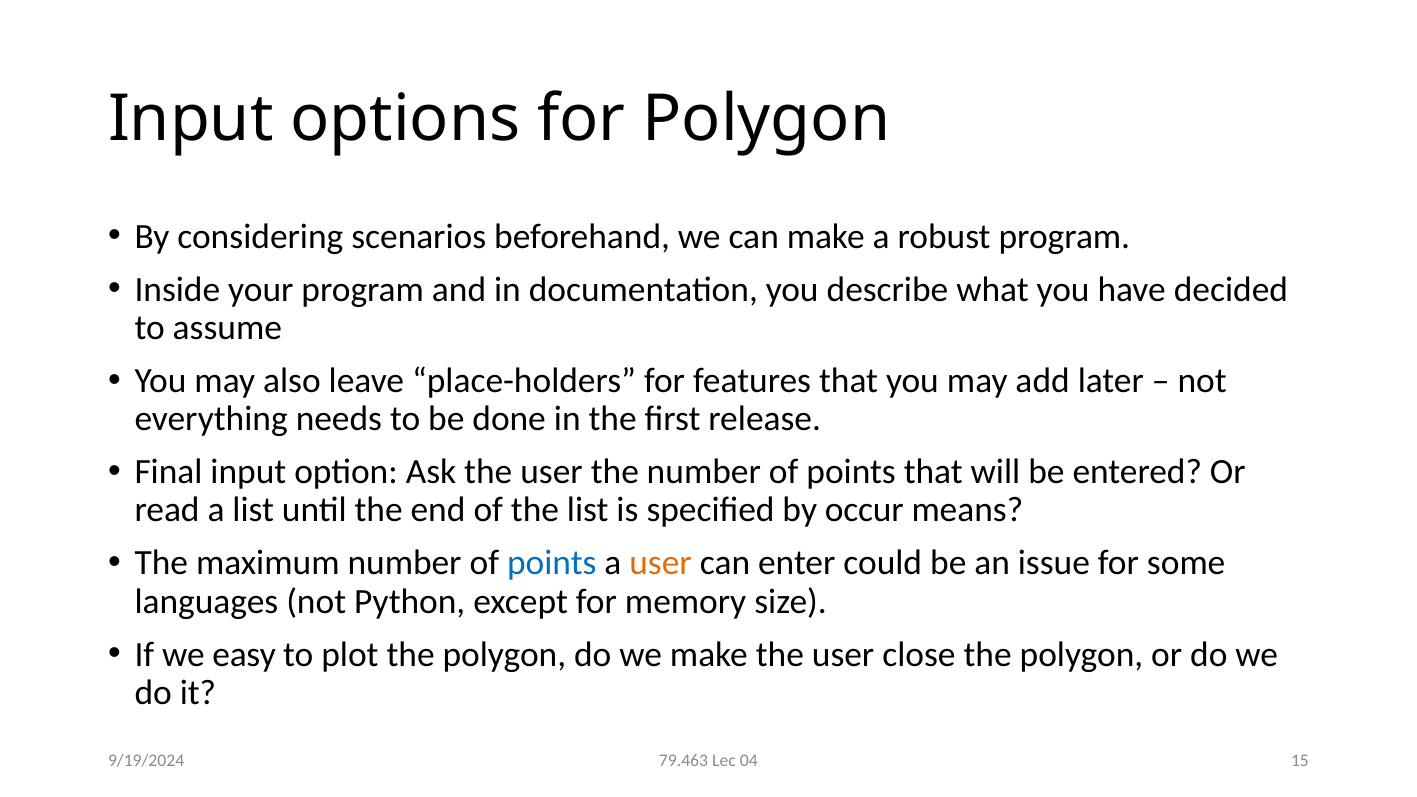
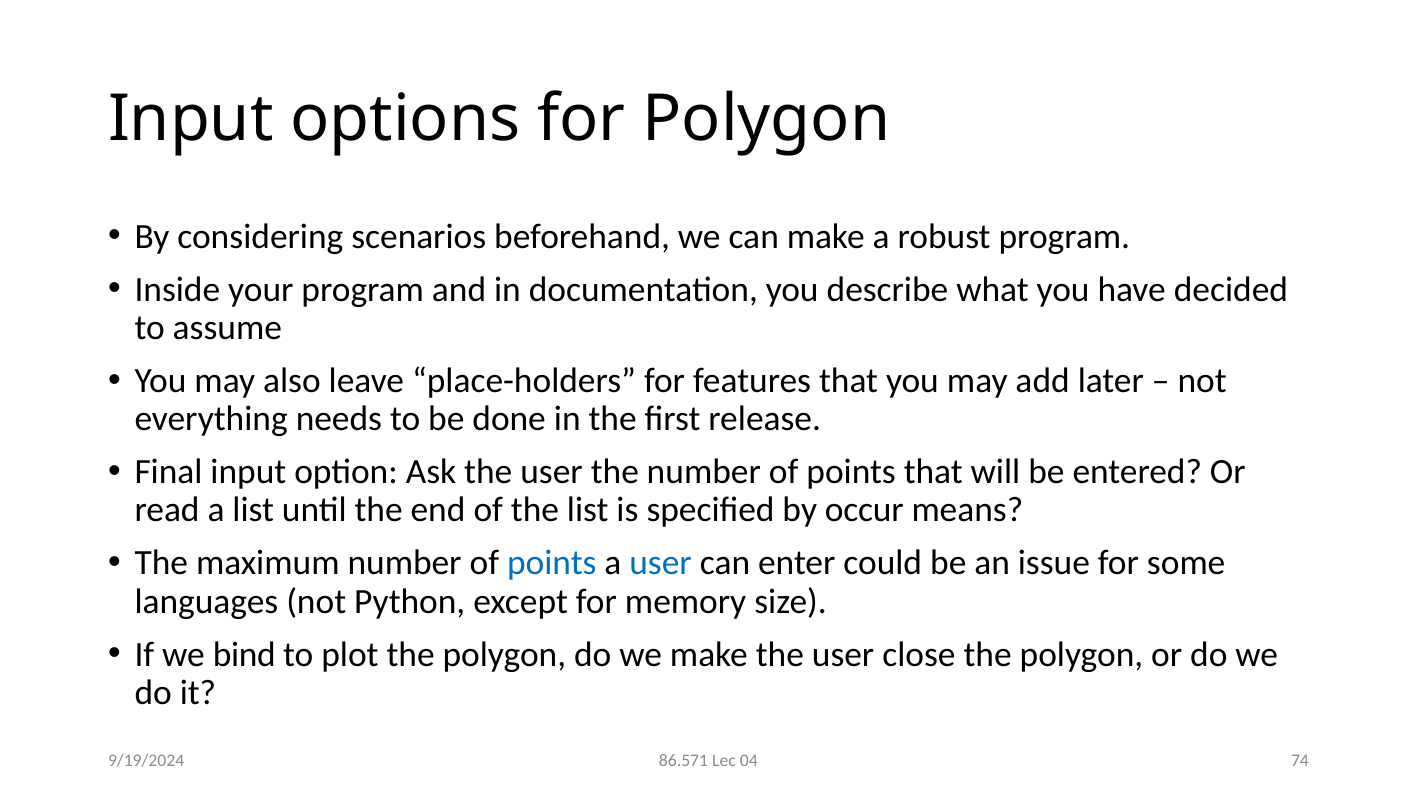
user at (661, 563) colour: orange -> blue
easy: easy -> bind
79.463: 79.463 -> 86.571
15: 15 -> 74
